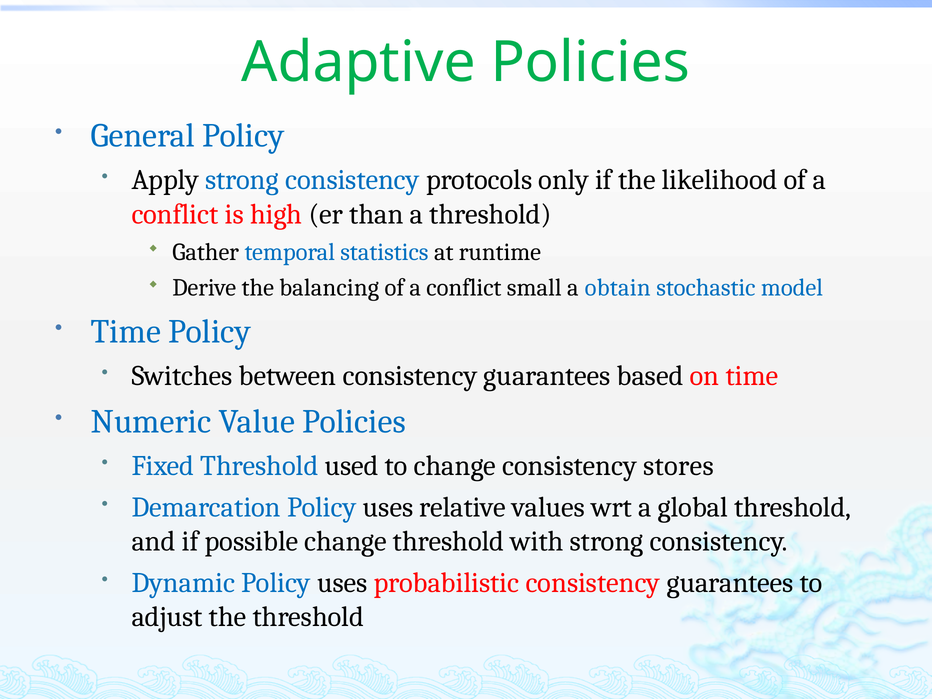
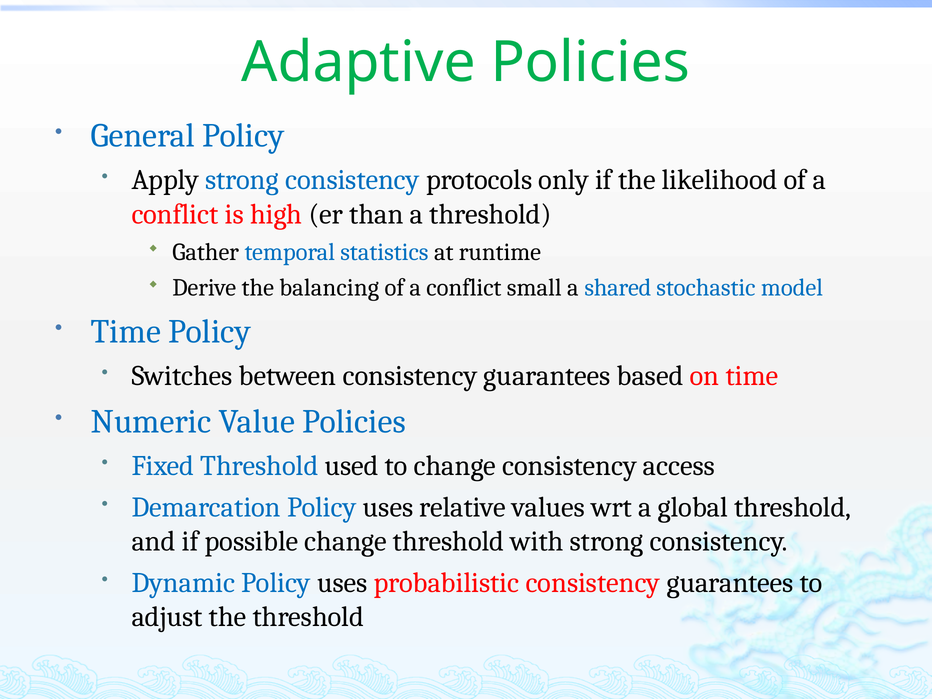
obtain: obtain -> shared
stores: stores -> access
